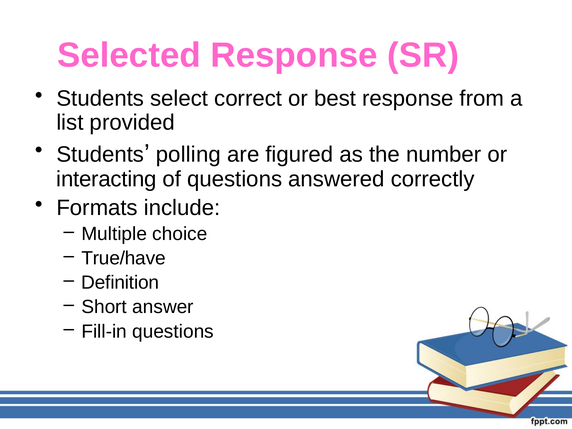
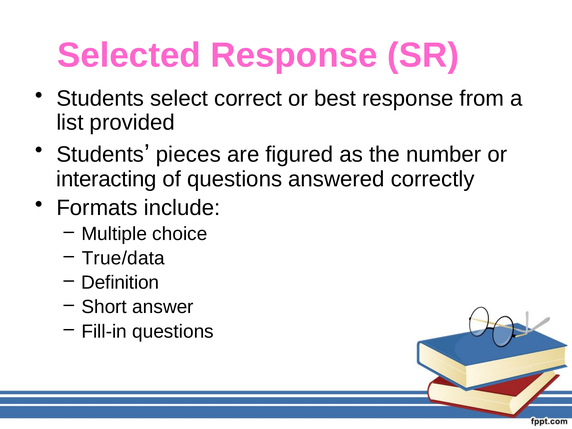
polling: polling -> pieces
True/have: True/have -> True/data
